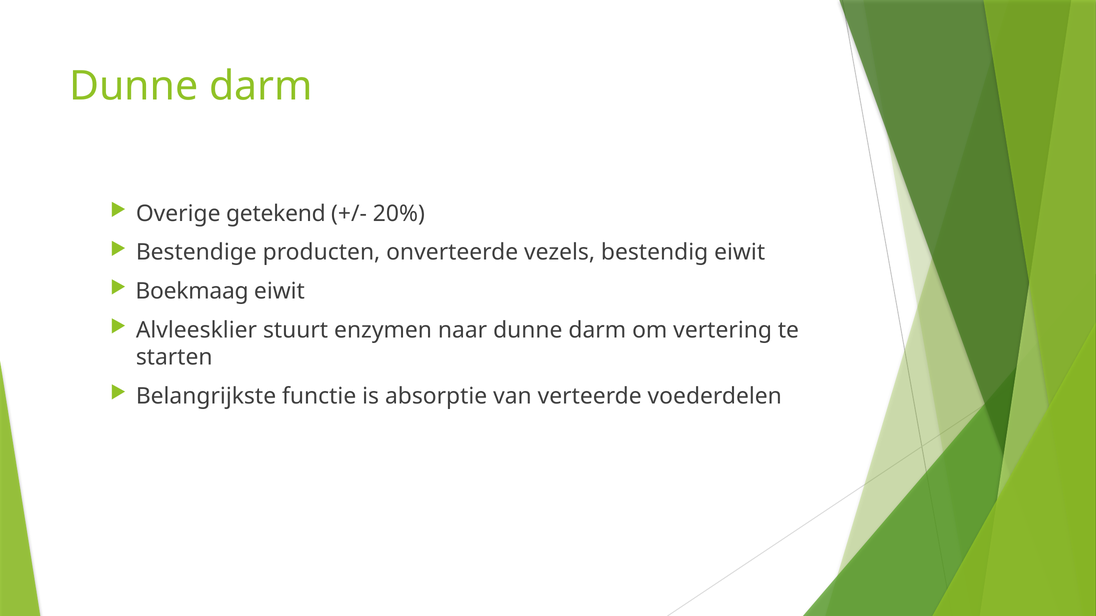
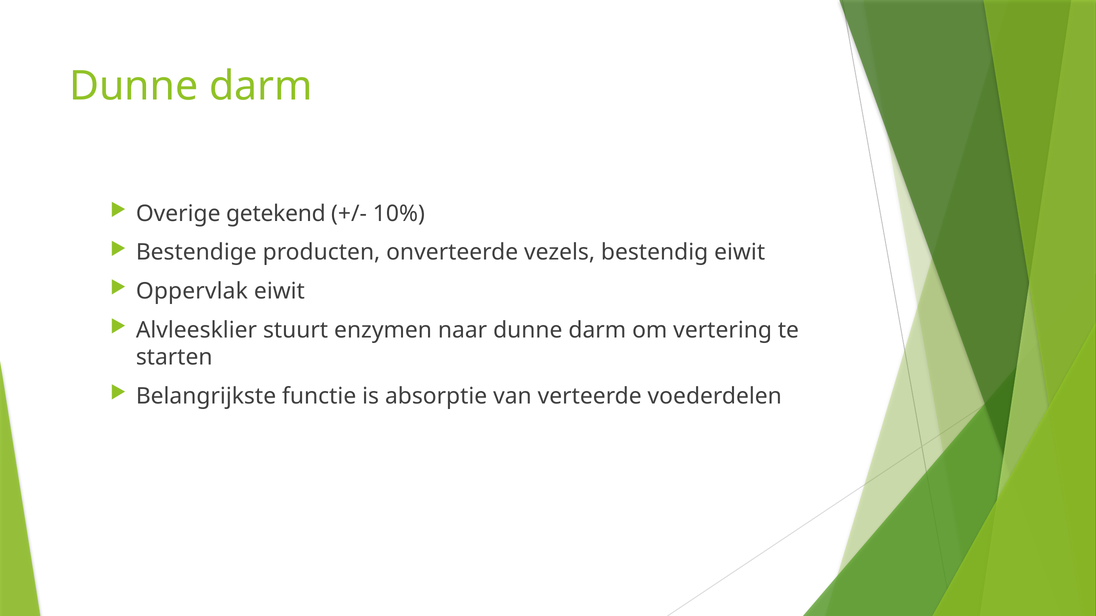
20%: 20% -> 10%
Boekmaag: Boekmaag -> Oppervlak
